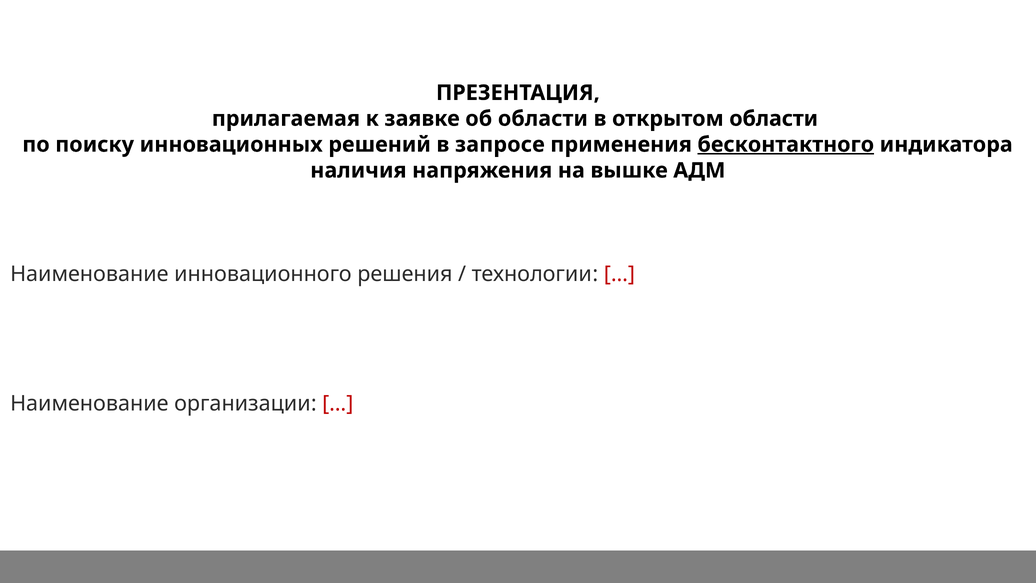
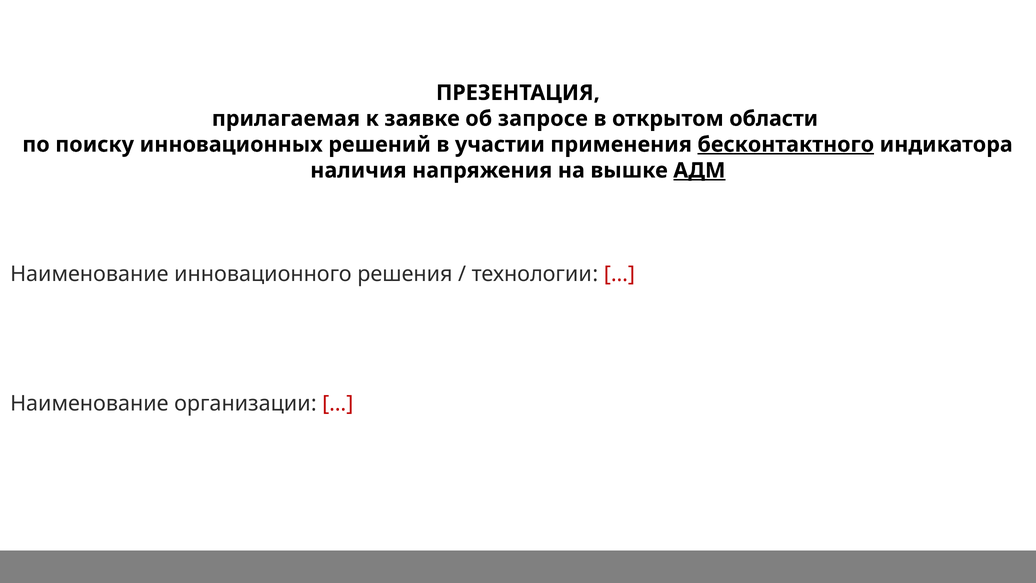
об области: области -> запросе
запросе: запросе -> участии
АДМ underline: none -> present
